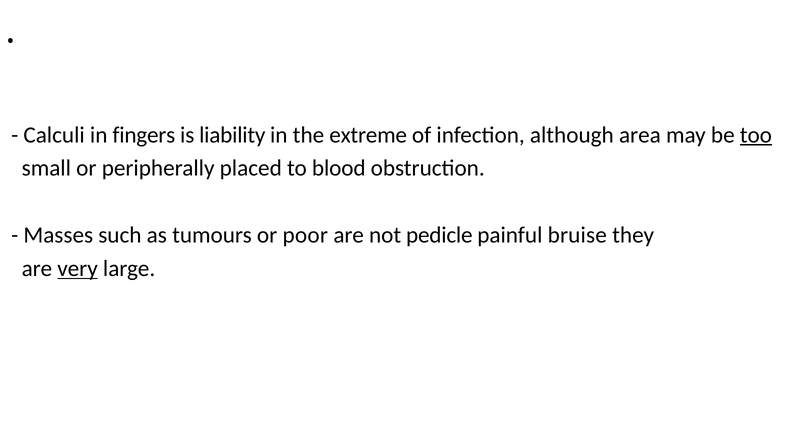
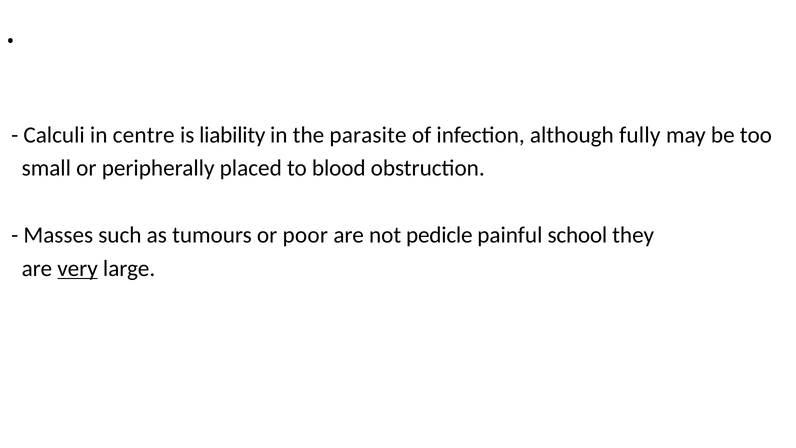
fingers: fingers -> centre
extreme: extreme -> parasite
area: area -> fully
too underline: present -> none
bruise: bruise -> school
